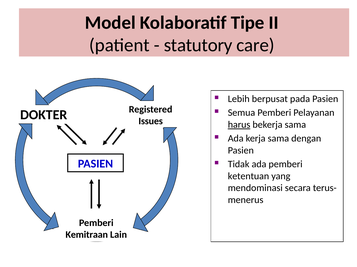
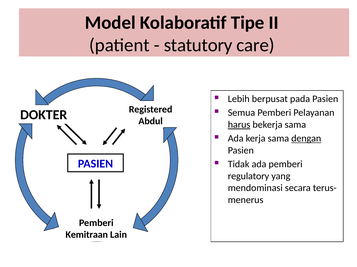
Issues: Issues -> Abdul
dengan underline: none -> present
ketentuan: ketentuan -> regulatory
